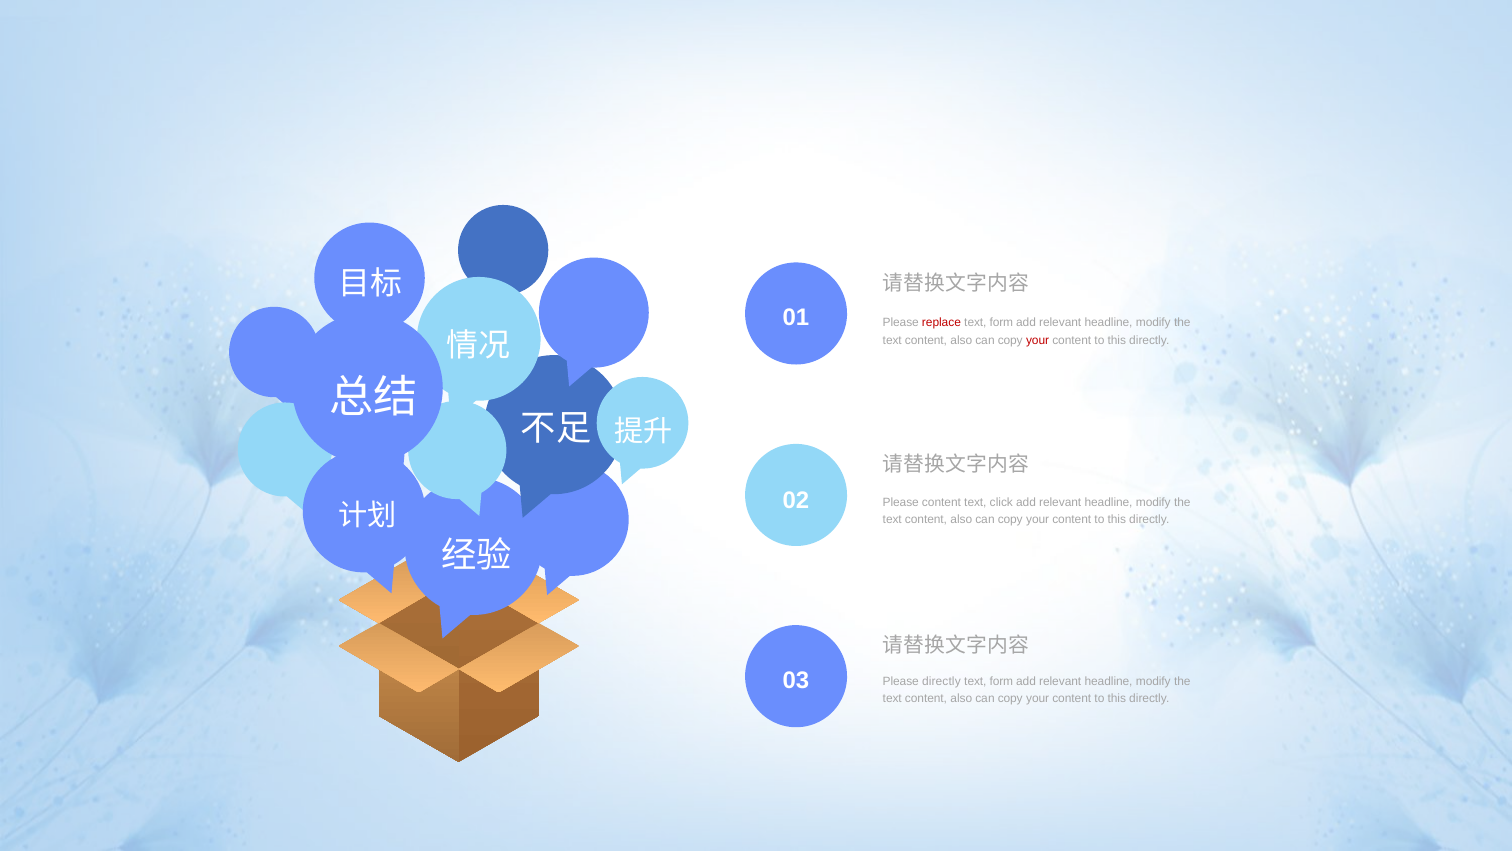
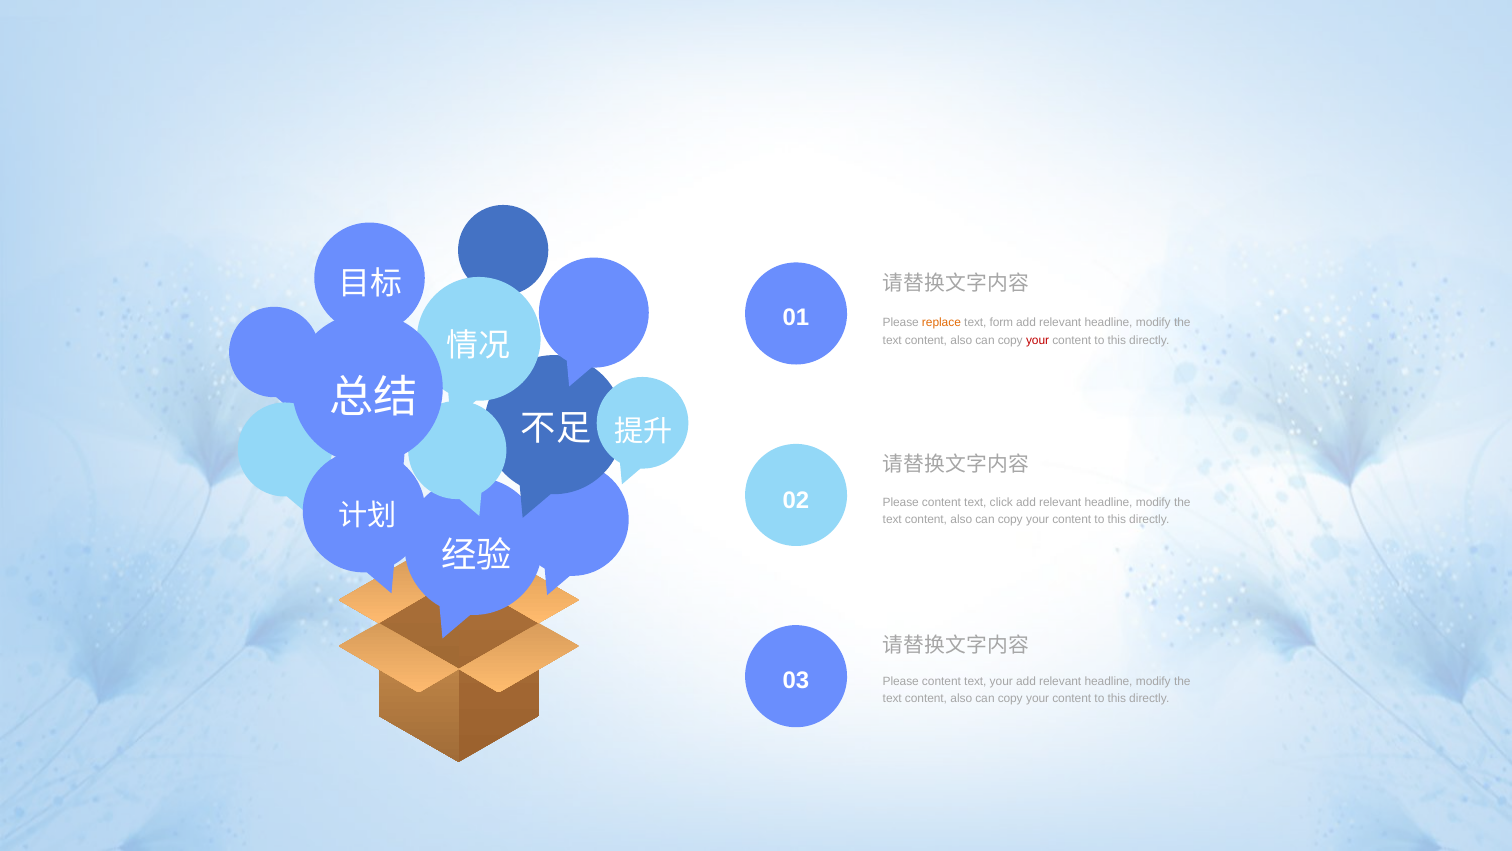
replace colour: red -> orange
directly at (941, 681): directly -> content
form at (1001, 681): form -> your
